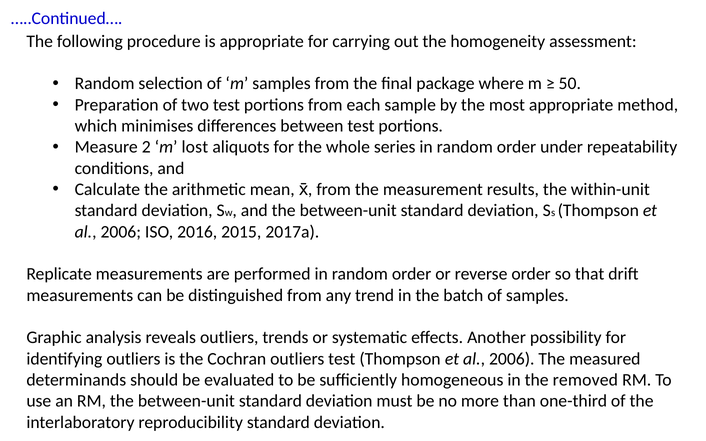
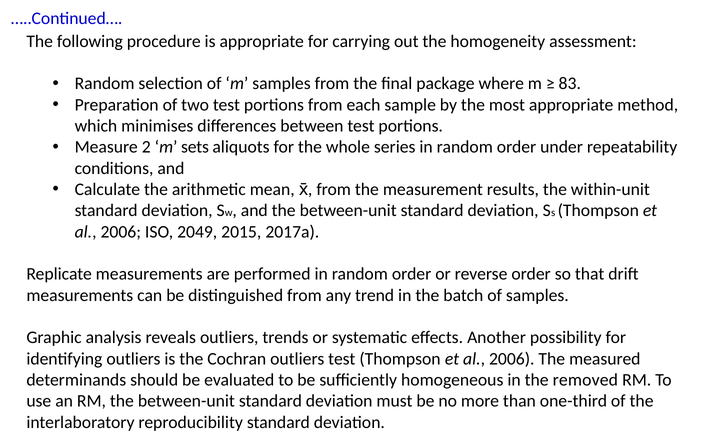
50: 50 -> 83
lost: lost -> sets
2016: 2016 -> 2049
